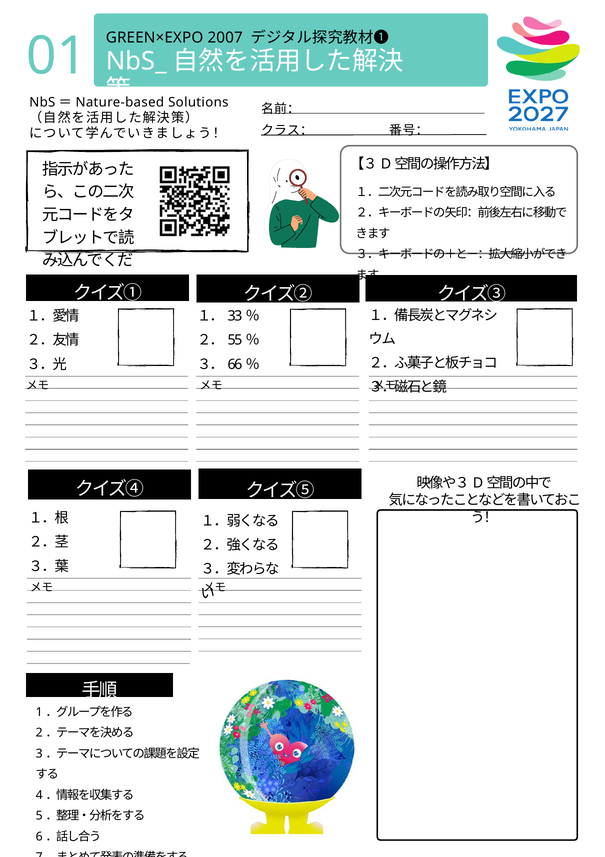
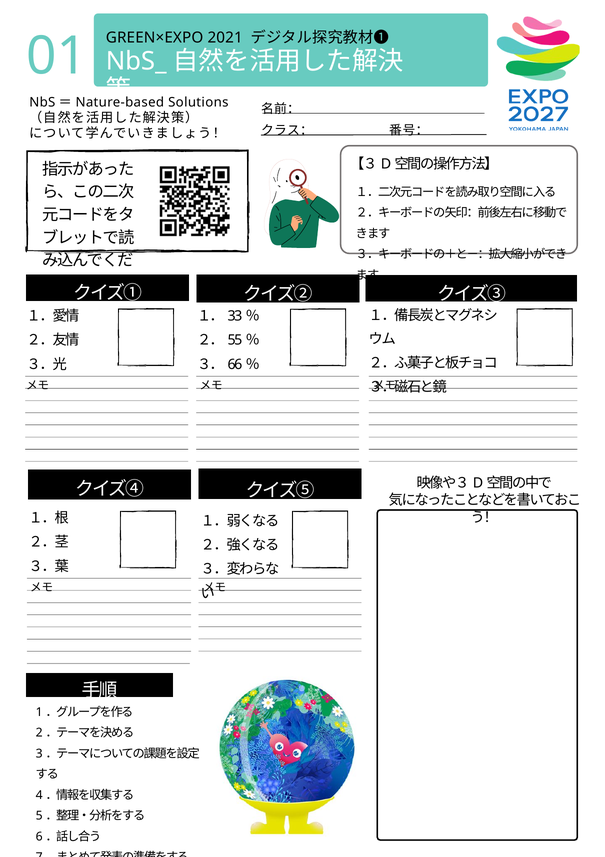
2007: 2007 -> 2021
